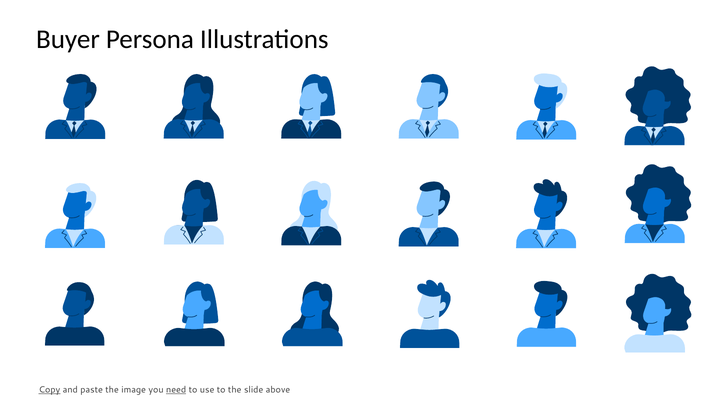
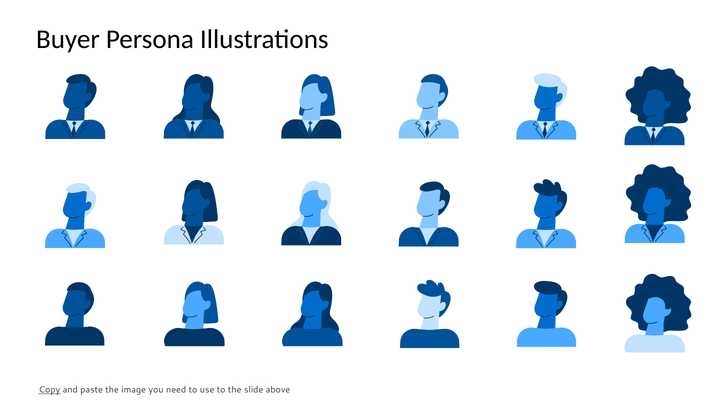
need underline: present -> none
